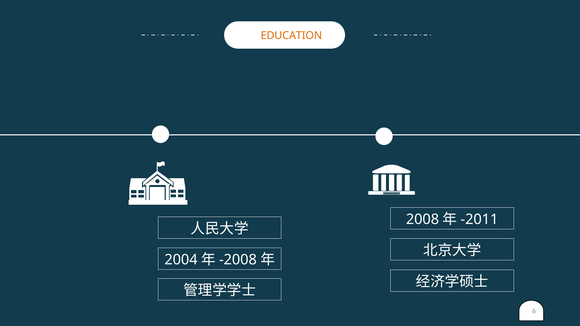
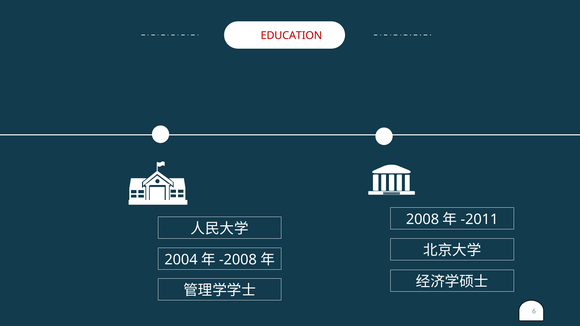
EDUCATION colour: orange -> red
